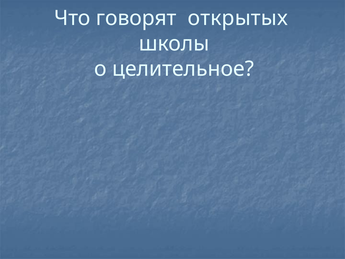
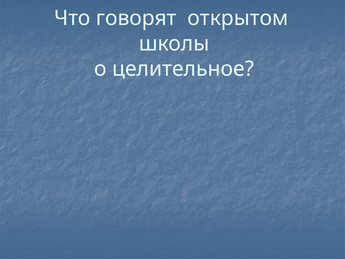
открытых: открытых -> открытом
